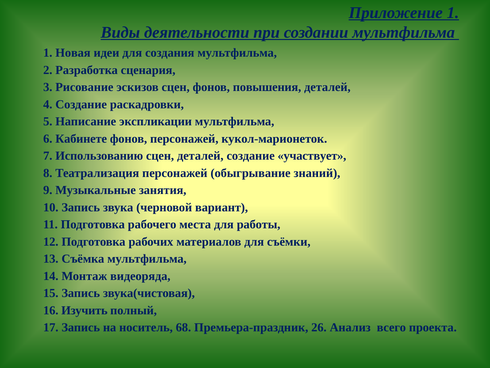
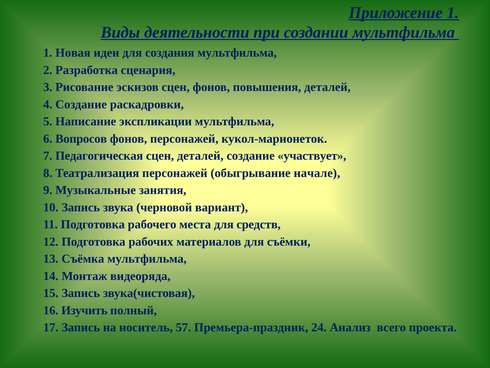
Кабинете: Кабинете -> Вопросов
Использованию: Использованию -> Педагогическая
знаний: знаний -> начале
работы: работы -> средств
68: 68 -> 57
26: 26 -> 24
